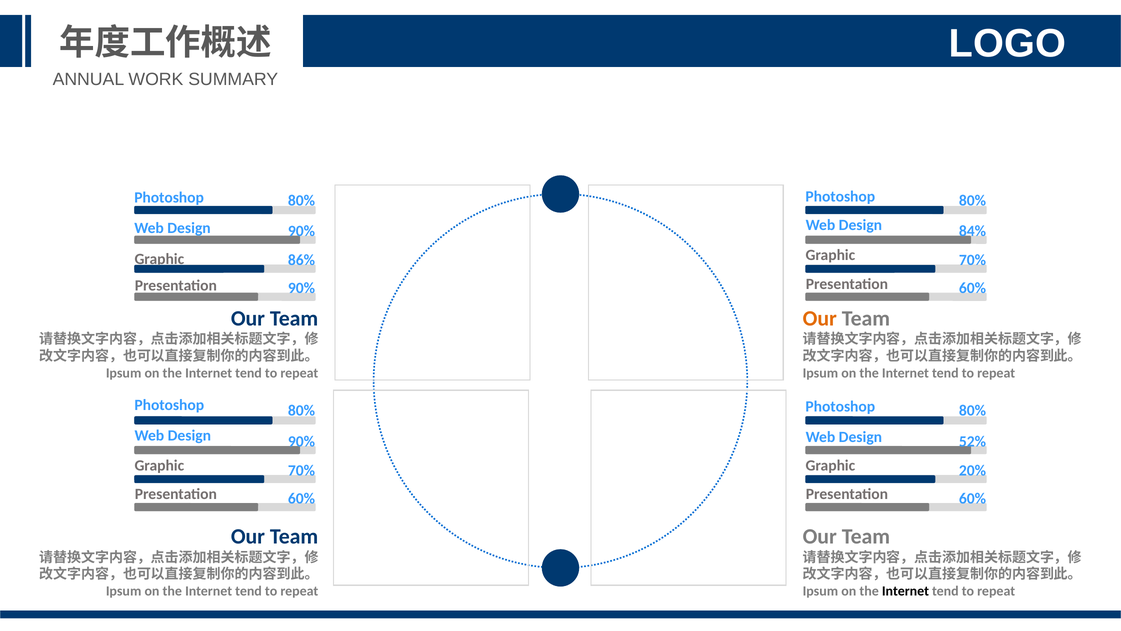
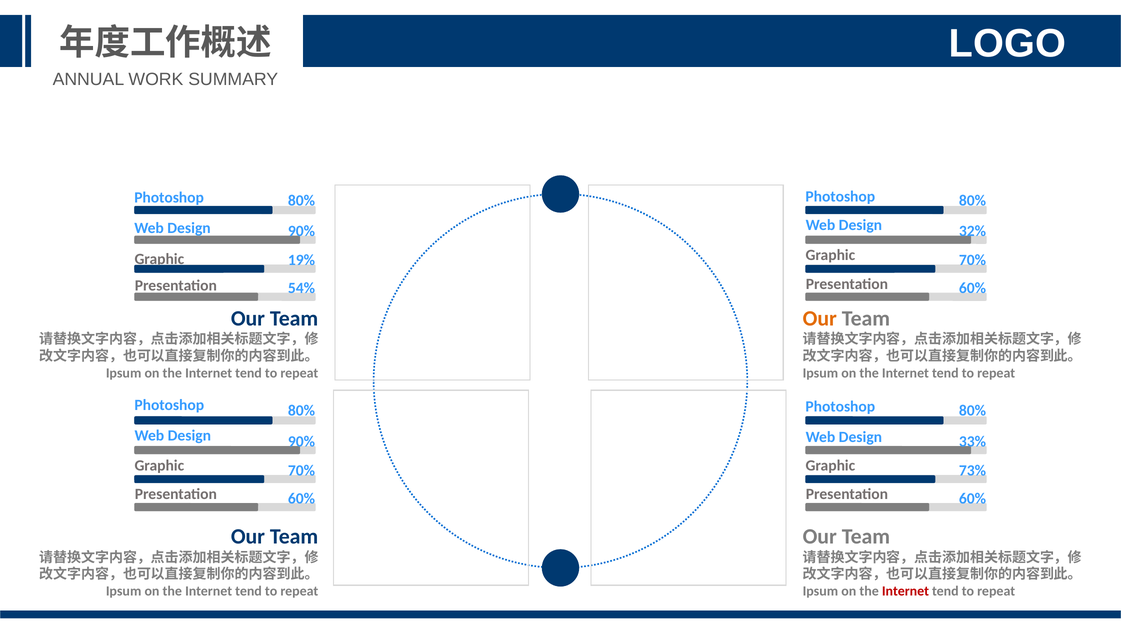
84%: 84% -> 32%
86%: 86% -> 19%
90% at (301, 288): 90% -> 54%
52%: 52% -> 33%
20%: 20% -> 73%
Internet at (905, 591) colour: black -> red
